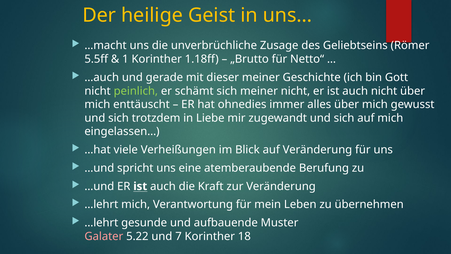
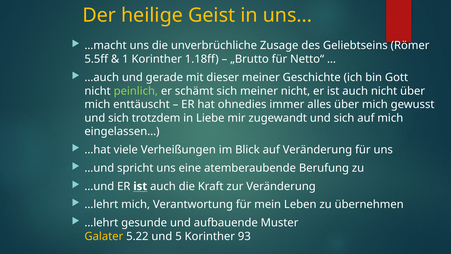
Galater colour: pink -> yellow
7: 7 -> 5
18: 18 -> 93
